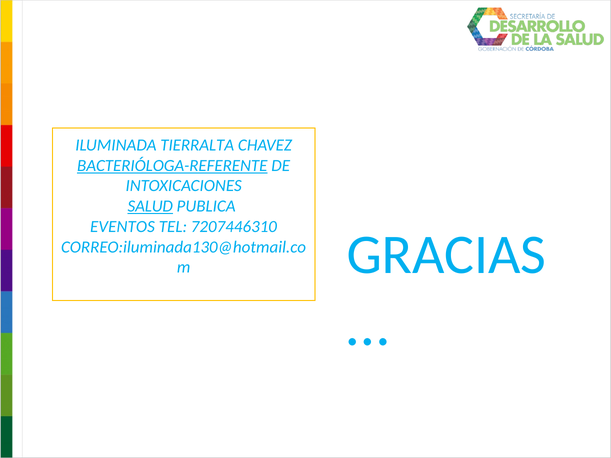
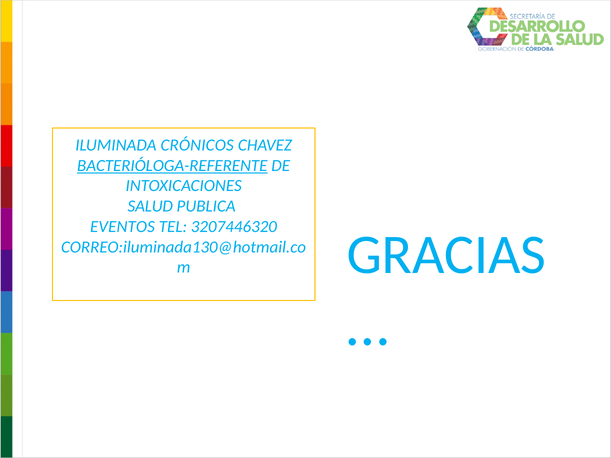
TIERRALTA: TIERRALTA -> CRÓNICOS
SALUD underline: present -> none
7207446310: 7207446310 -> 3207446320
